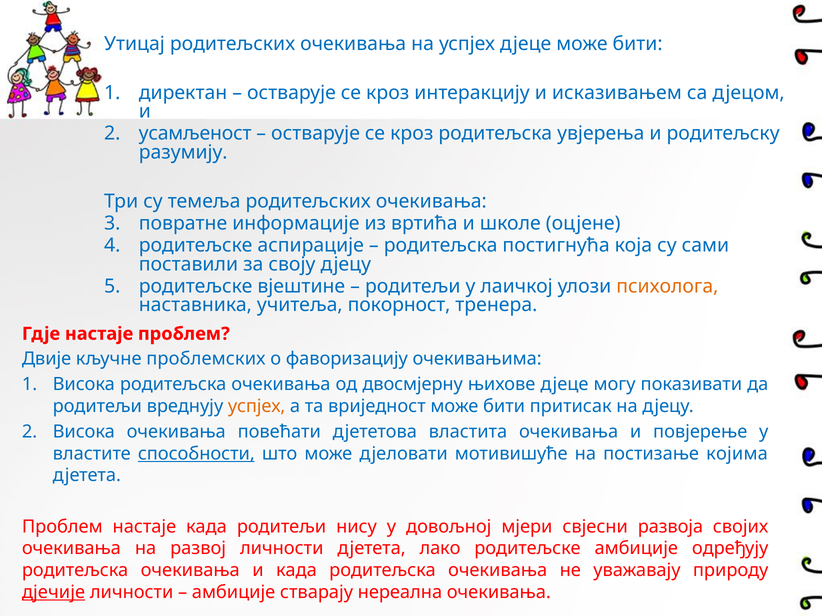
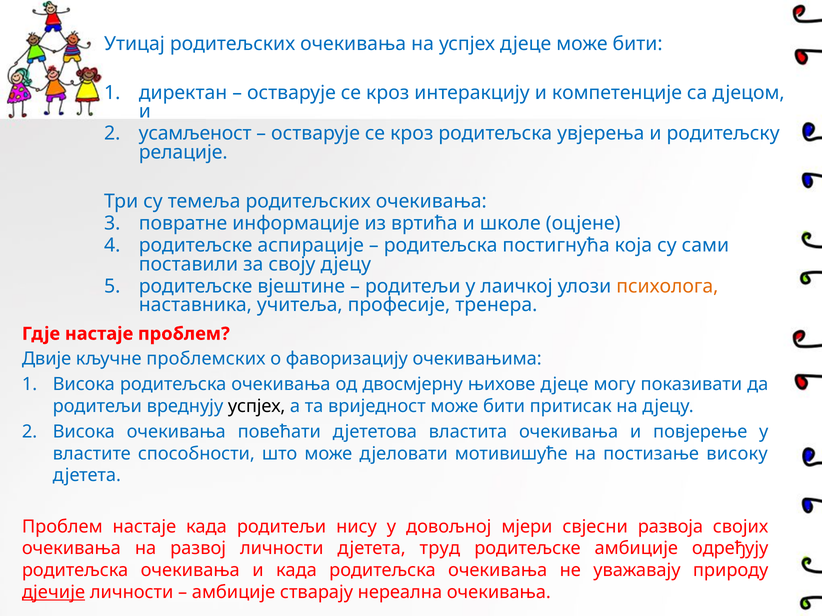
исказивањем: исказивањем -> компетенције
разумију: разумију -> релације
покорност: покорност -> професије
успјех at (257, 406) colour: orange -> black
способности underline: present -> none
којима: којима -> високу
лако: лако -> труд
